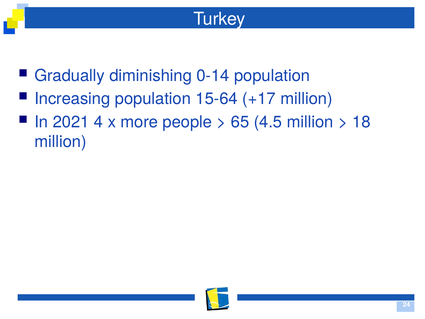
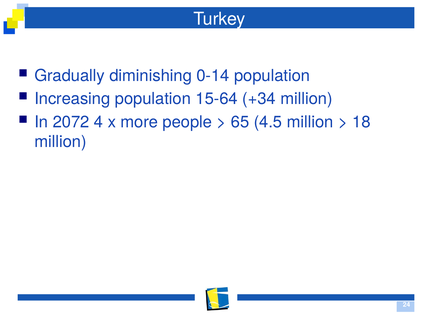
+17: +17 -> +34
2021: 2021 -> 2072
